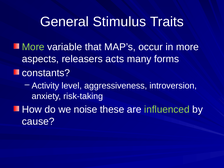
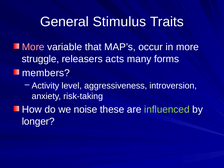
More at (33, 47) colour: light green -> pink
aspects: aspects -> struggle
constants: constants -> members
cause: cause -> longer
